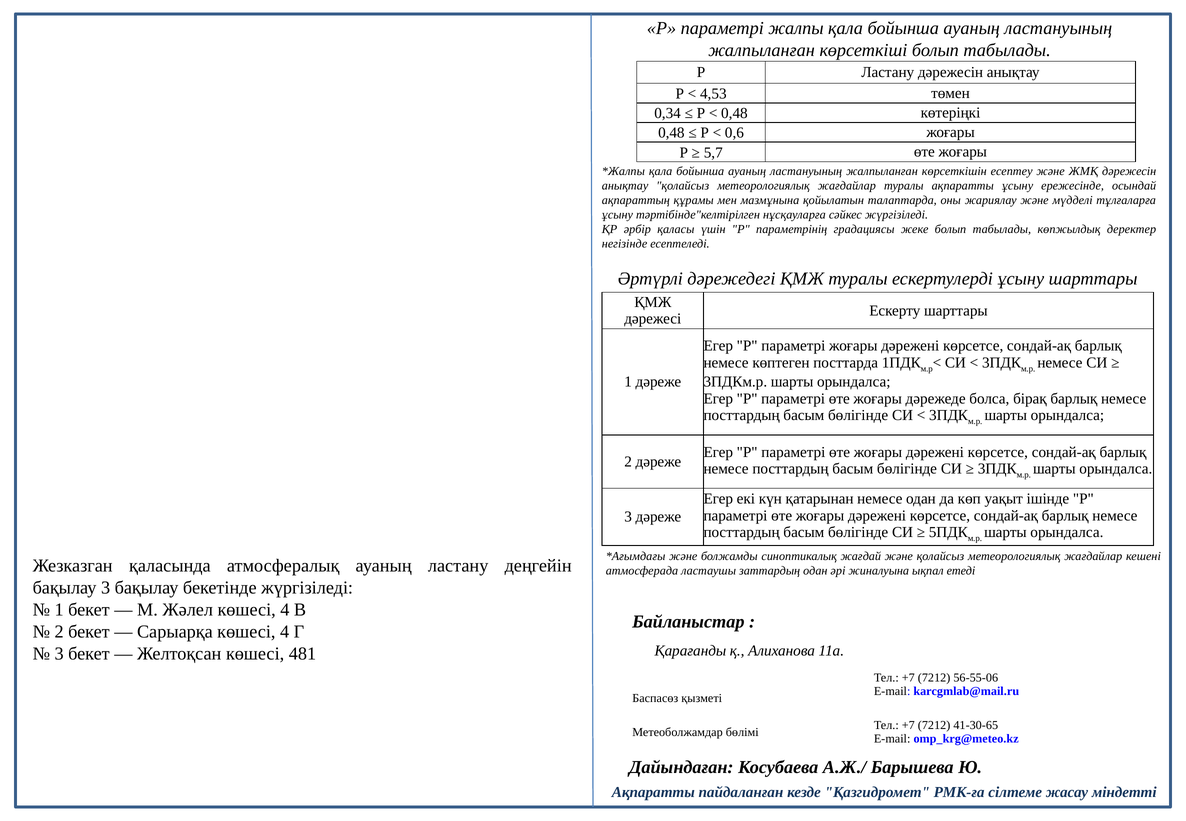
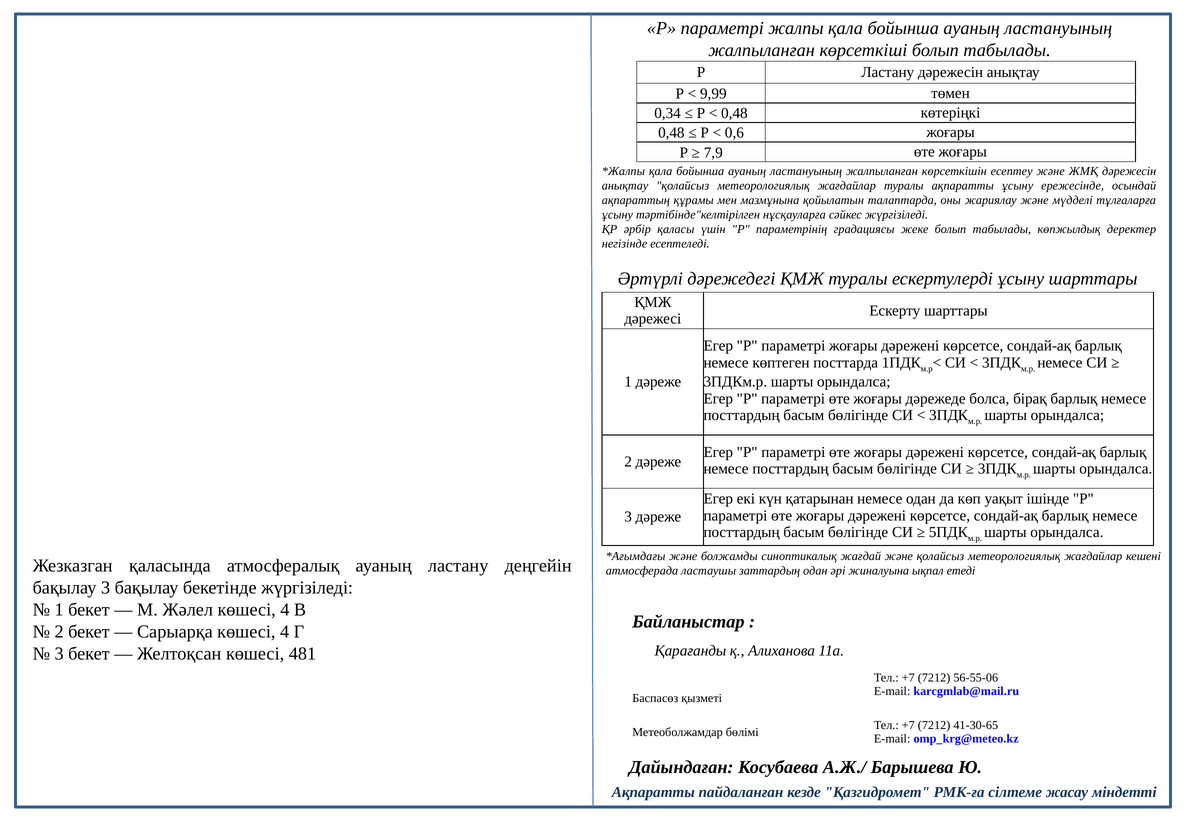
4,53: 4,53 -> 9,99
5,7: 5,7 -> 7,9
